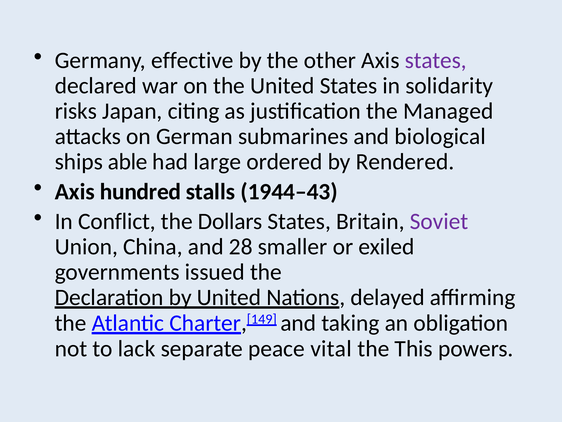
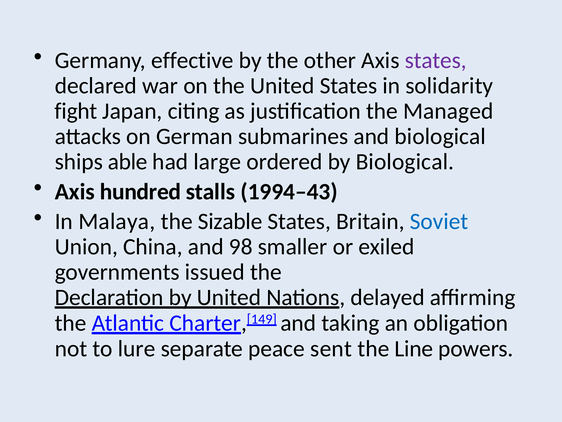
risks: risks -> fight
by Rendered: Rendered -> Biological
1944–43: 1944–43 -> 1994–43
Conflict: Conflict -> Malaya
Dollars: Dollars -> Sizable
Soviet colour: purple -> blue
28: 28 -> 98
lack: lack -> lure
vital: vital -> sent
This: This -> Line
